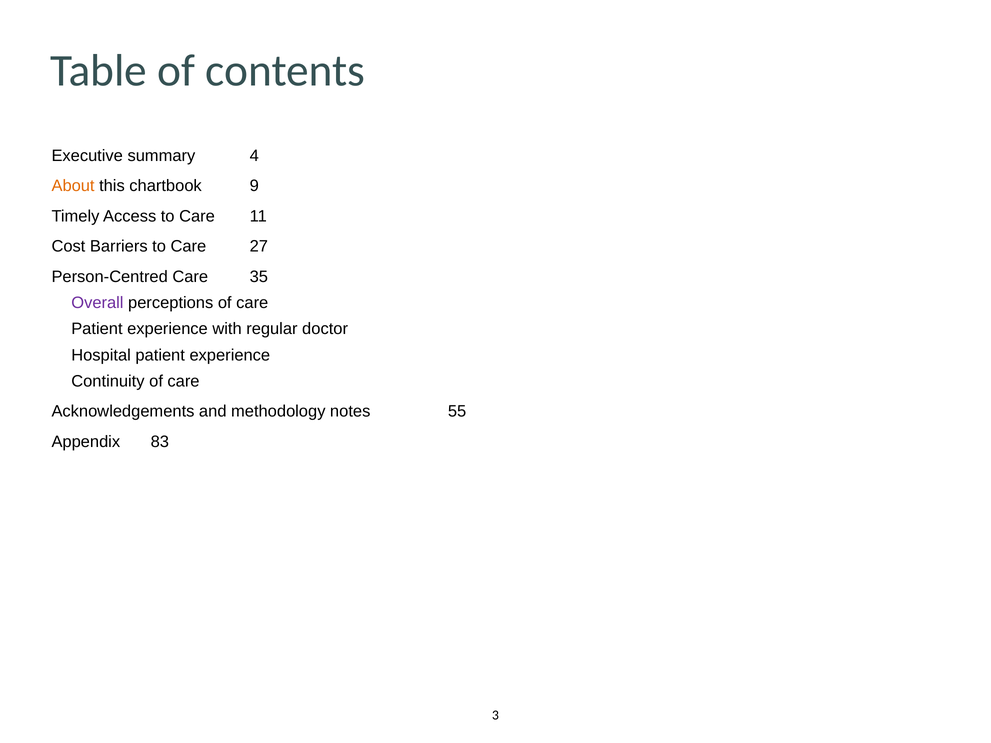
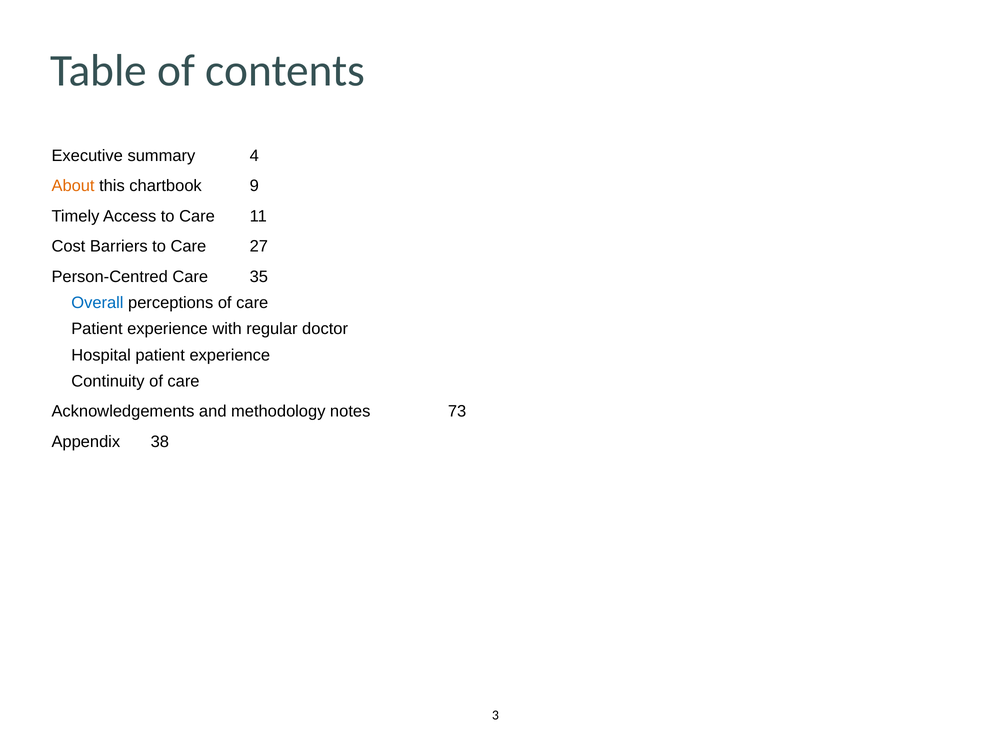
Overall colour: purple -> blue
55: 55 -> 73
83: 83 -> 38
